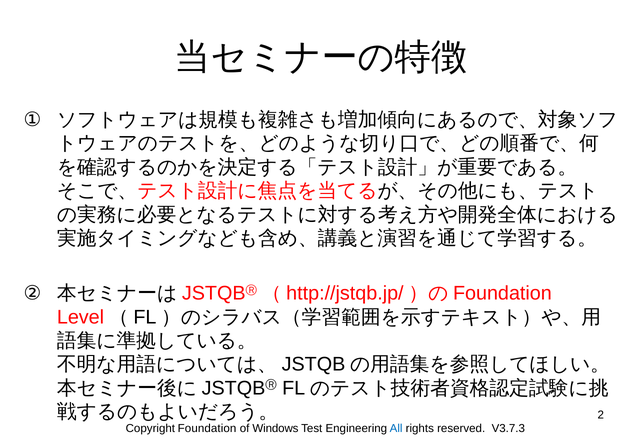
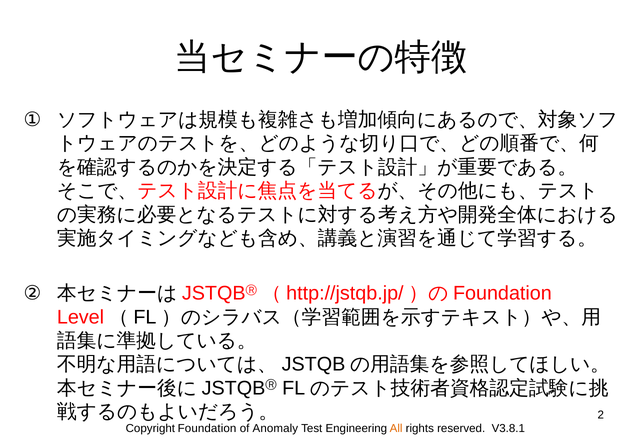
Windows: Windows -> Anomaly
All colour: blue -> orange
V3.7.3: V3.7.3 -> V3.8.1
